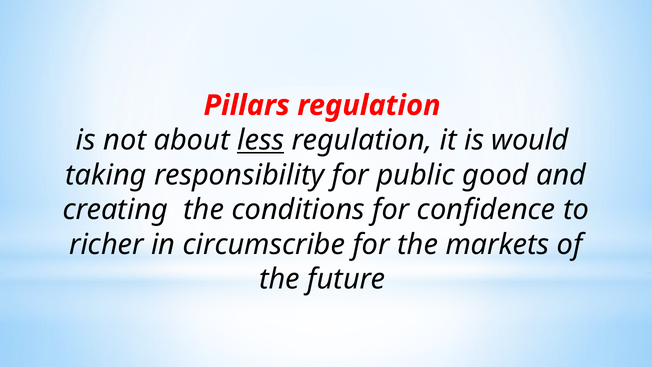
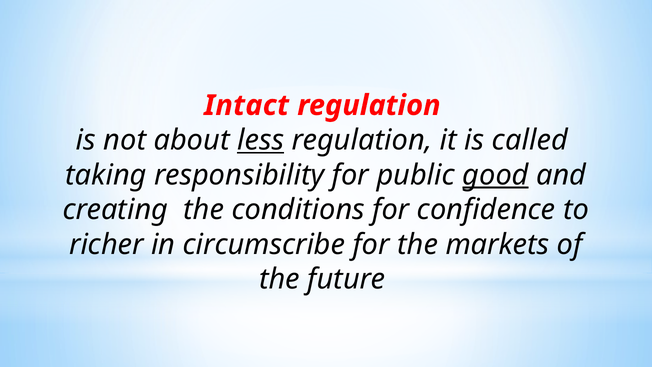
Pillars: Pillars -> Intact
would: would -> called
good underline: none -> present
